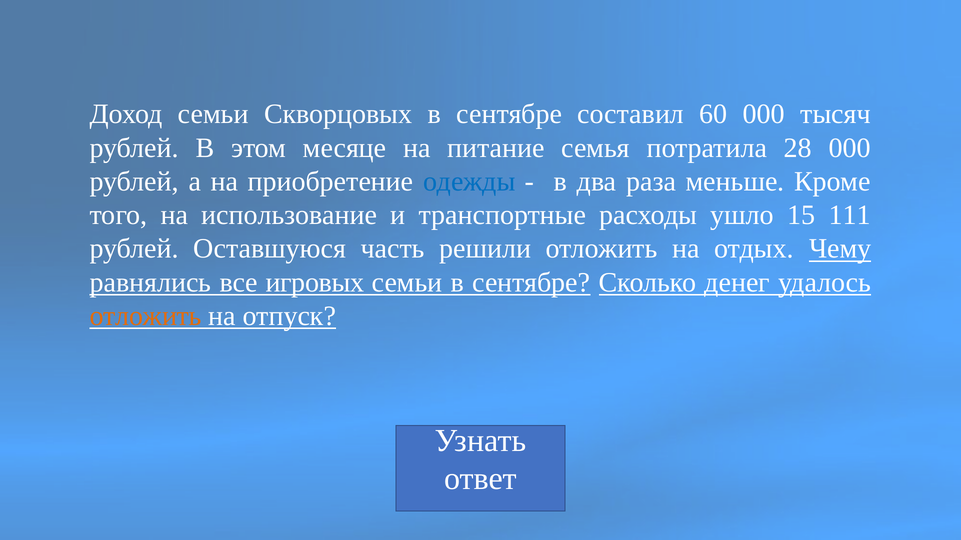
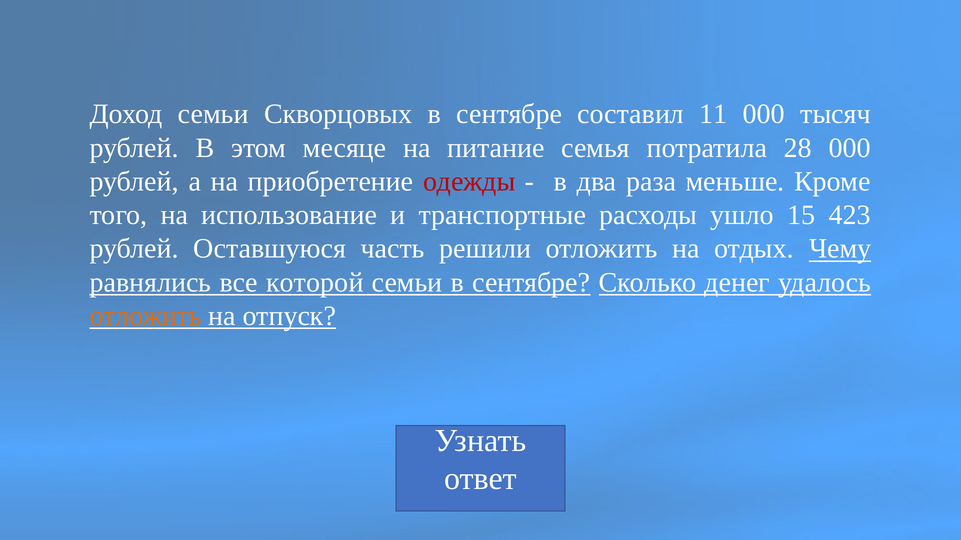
60: 60 -> 11
одежды colour: blue -> red
111: 111 -> 423
игровых: игровых -> которой
